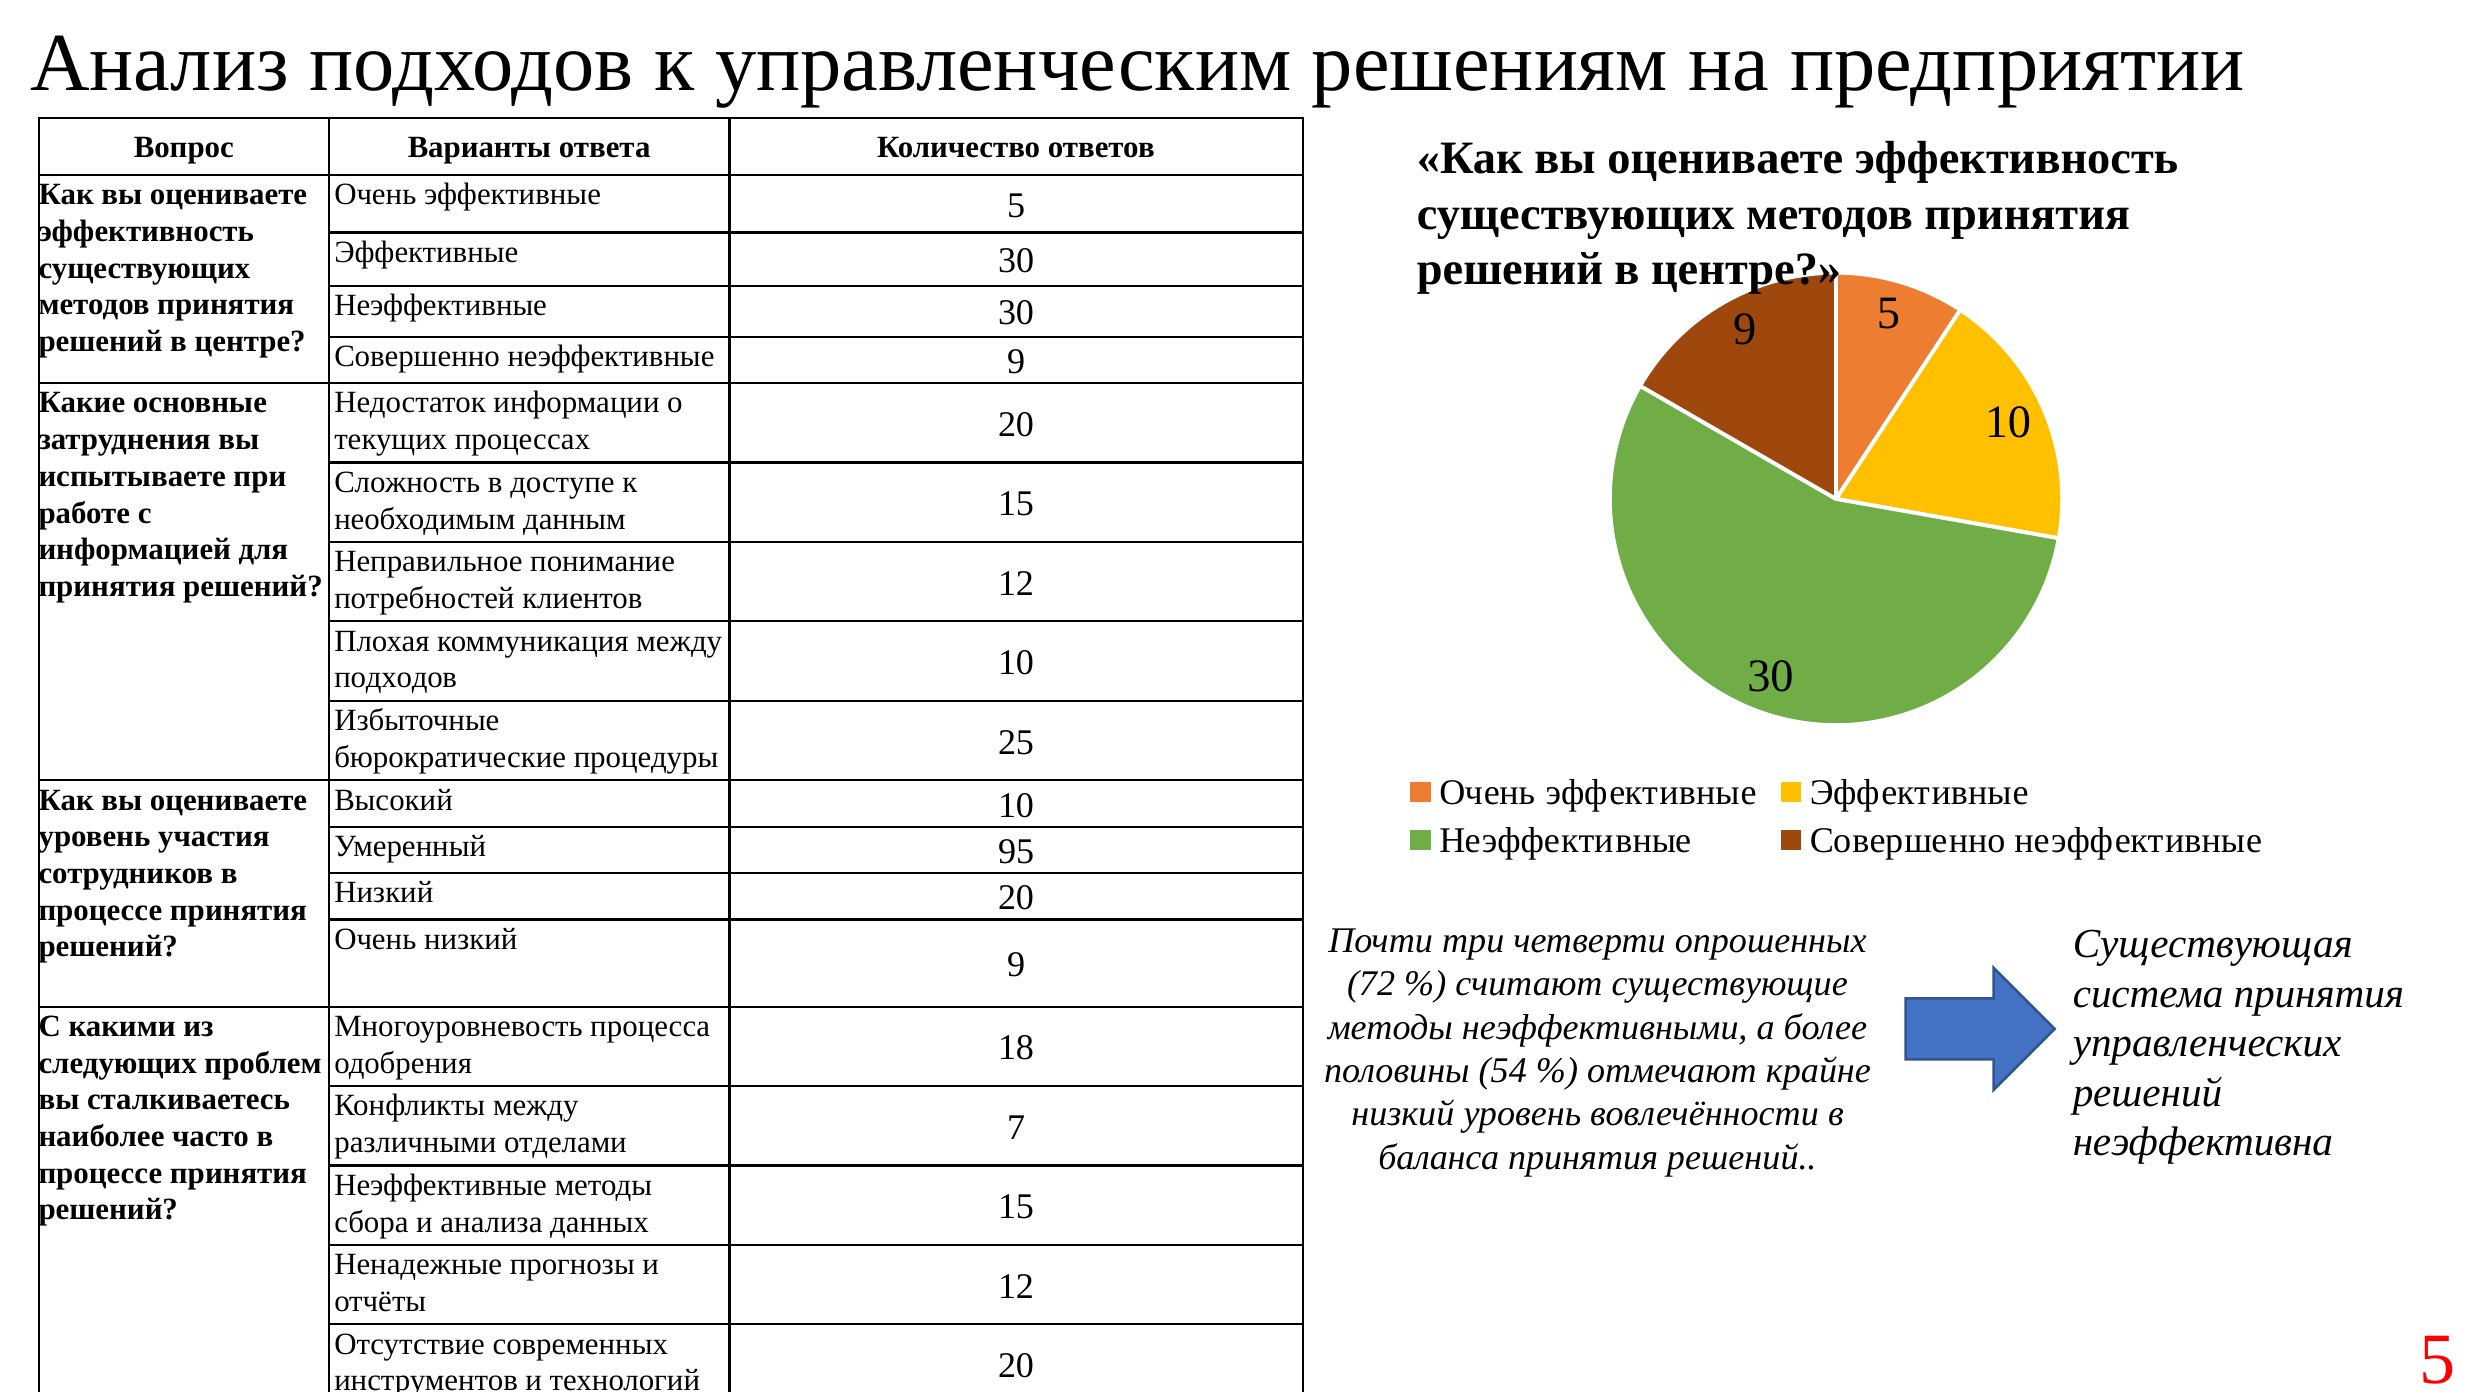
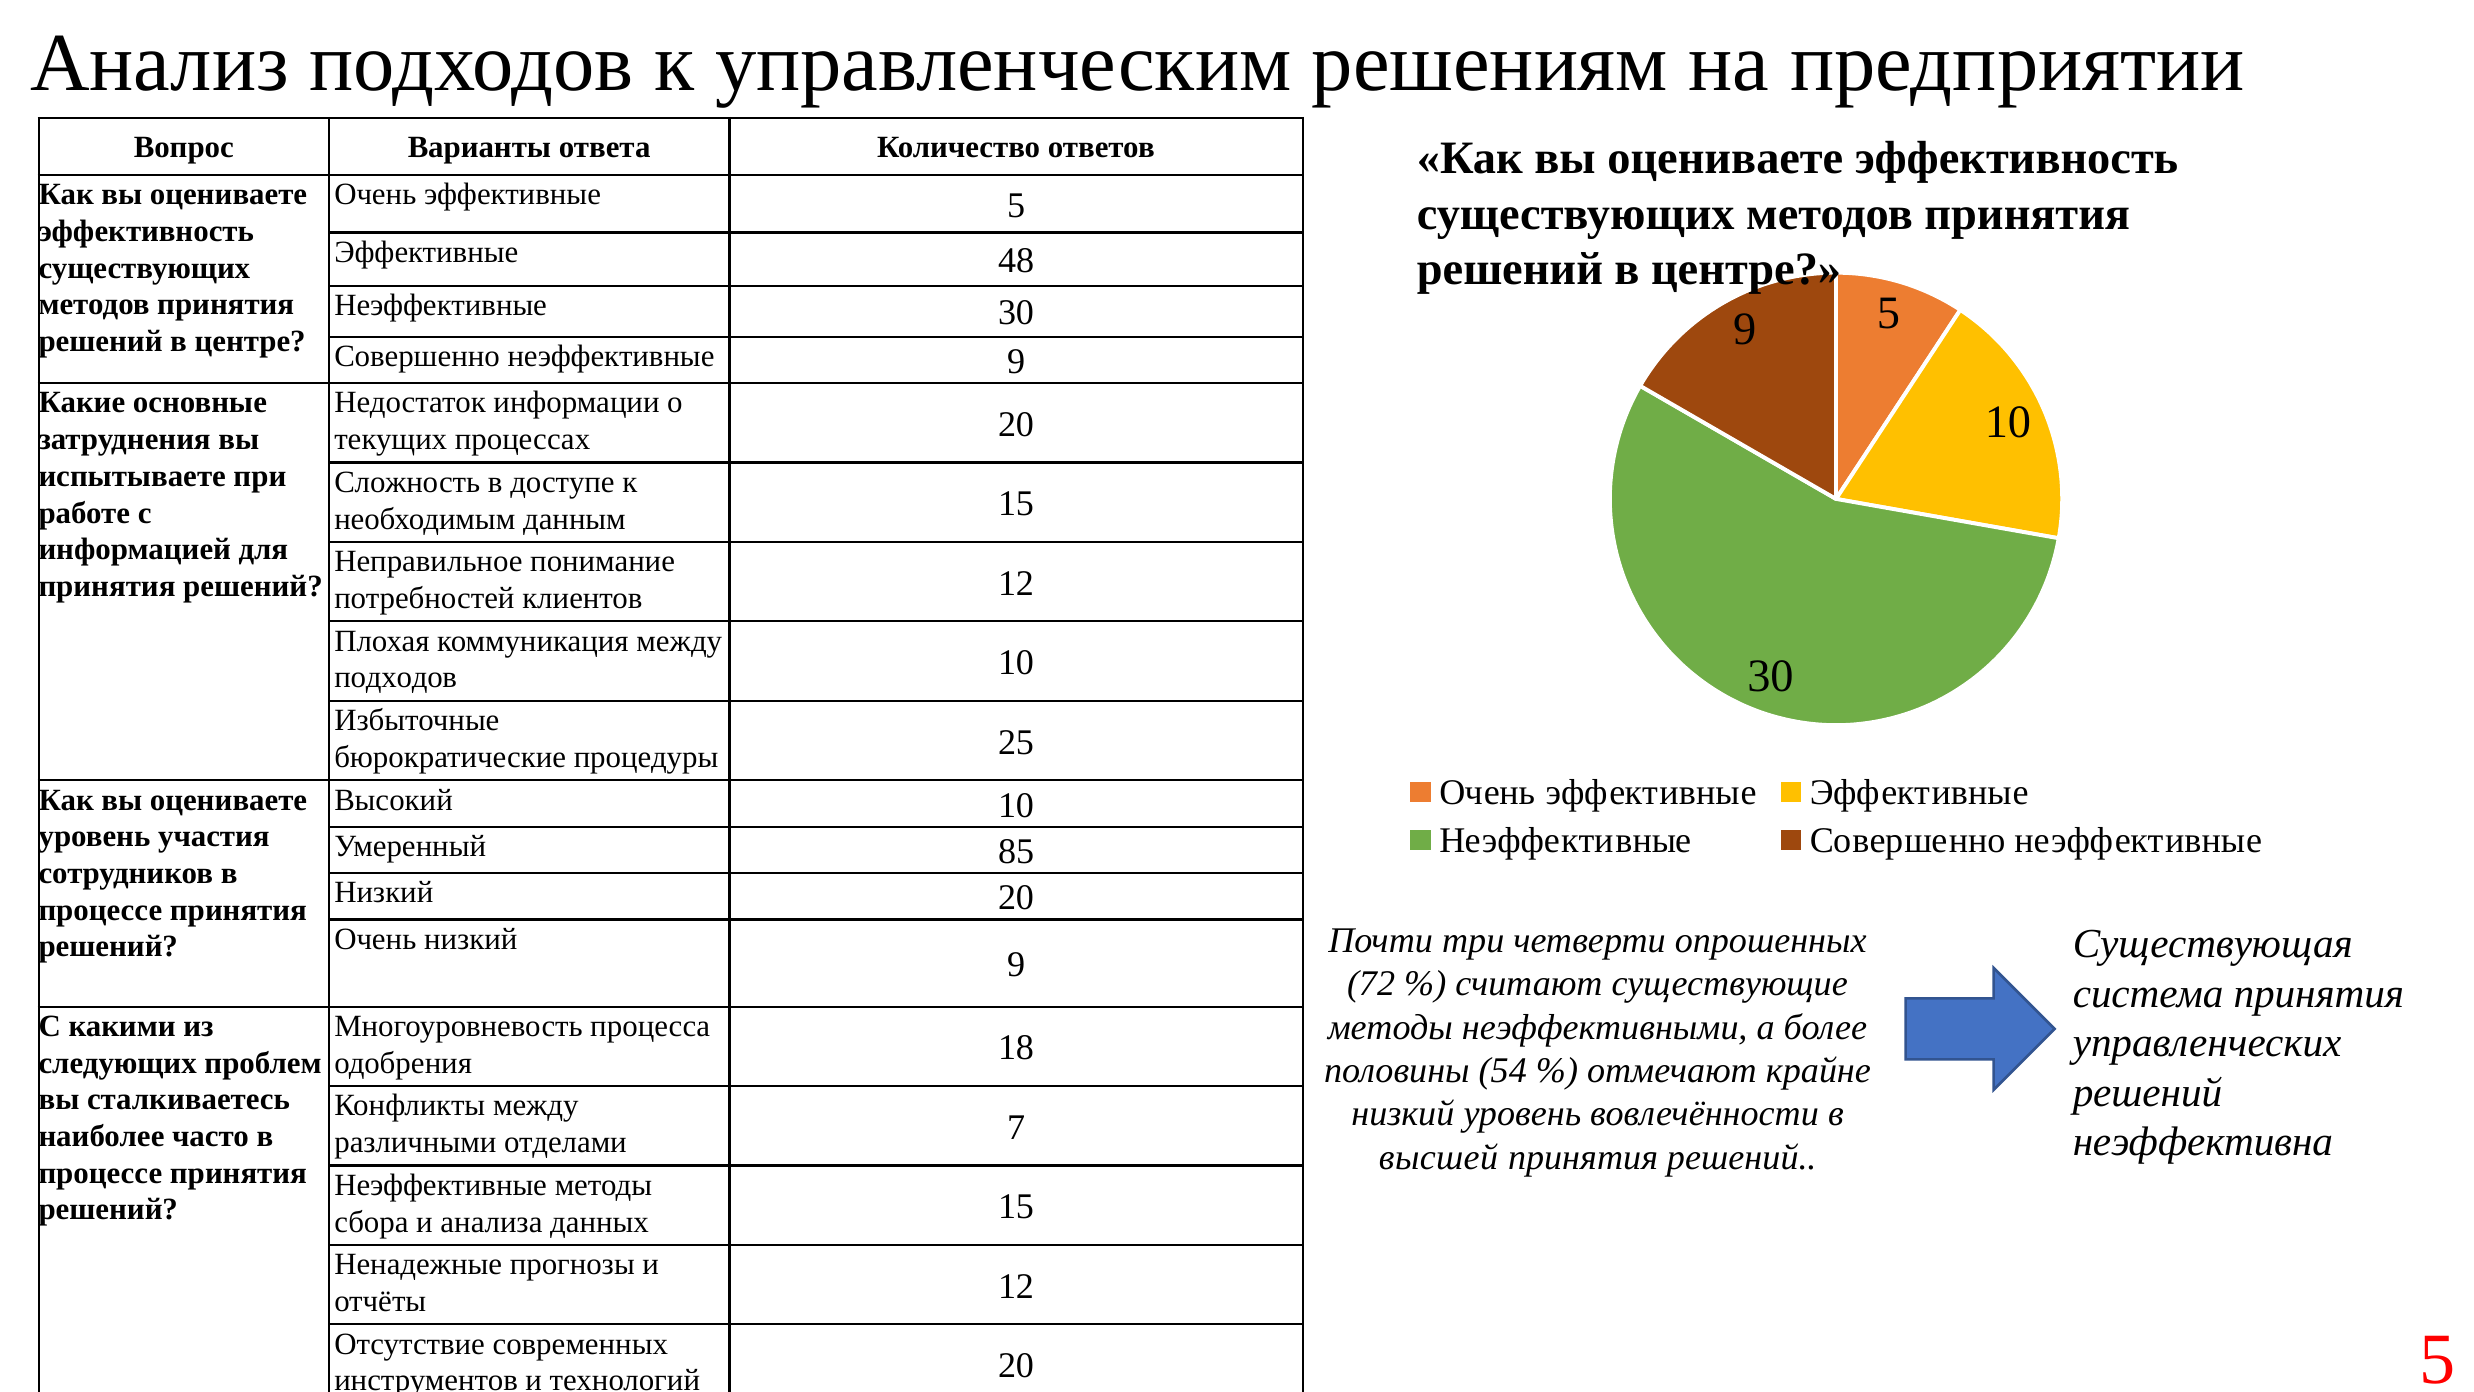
Эффективные 30: 30 -> 48
95: 95 -> 85
баланса: баланса -> высшей
